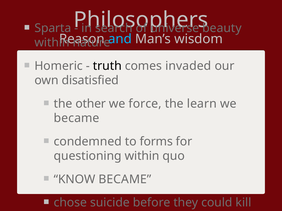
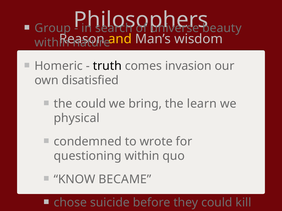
Sparta: Sparta -> Group
and colour: light blue -> yellow
invaded: invaded -> invasion
the other: other -> could
force: force -> bring
became at (77, 118): became -> physical
forms: forms -> wrote
